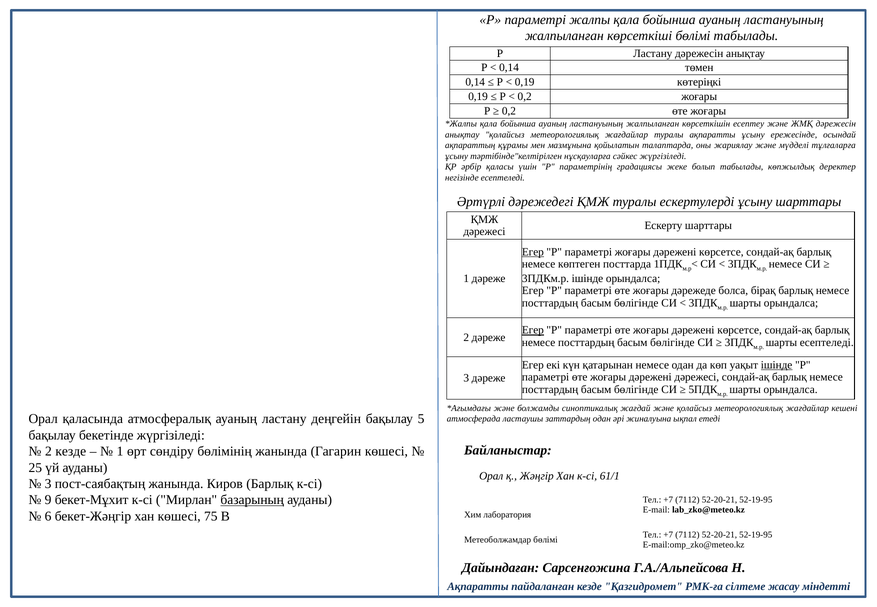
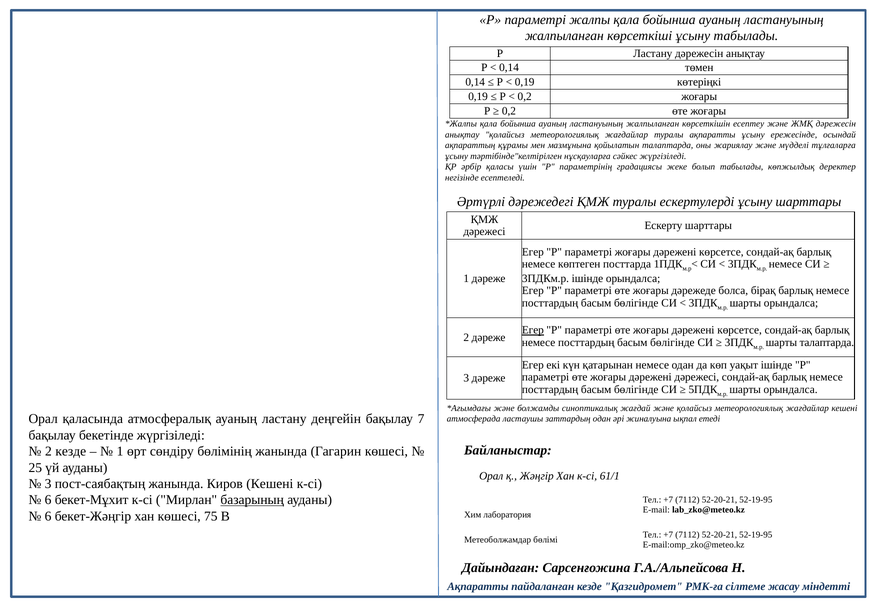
көрсеткіші бөлімі: бөлімі -> ұсыну
Егер at (533, 252) underline: present -> none
шарты есептеледі: есептеледі -> талаптарда
ішінде at (777, 365) underline: present -> none
5: 5 -> 7
Киров Барлық: Барлық -> Кешені
9 at (48, 500): 9 -> 6
